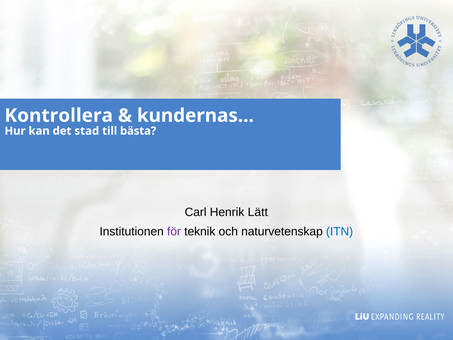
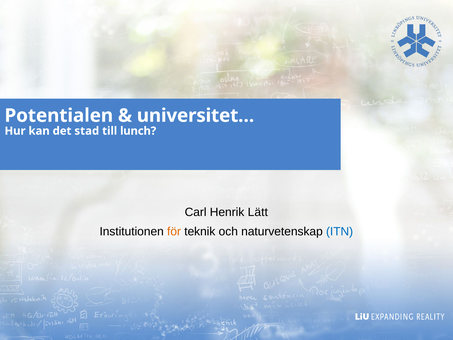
Kontrollera: Kontrollera -> Potentialen
kundernas…: kundernas… -> universitet…
bästa: bästa -> lunch
för colour: purple -> orange
